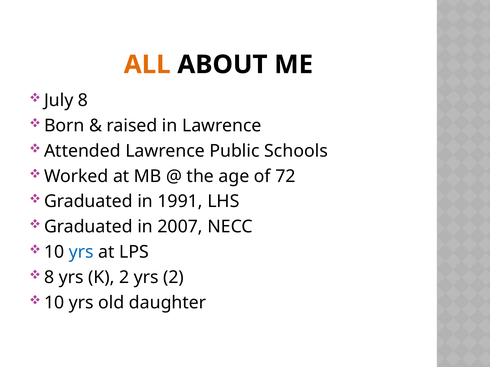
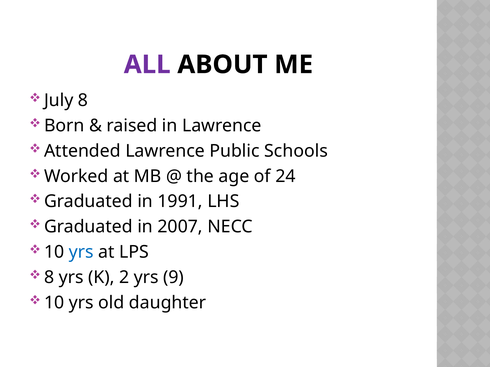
ALL colour: orange -> purple
72: 72 -> 24
yrs 2: 2 -> 9
